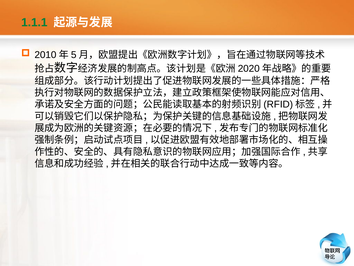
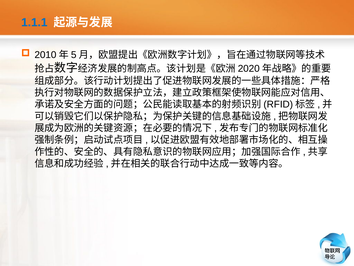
1.1.1 colour: green -> blue
